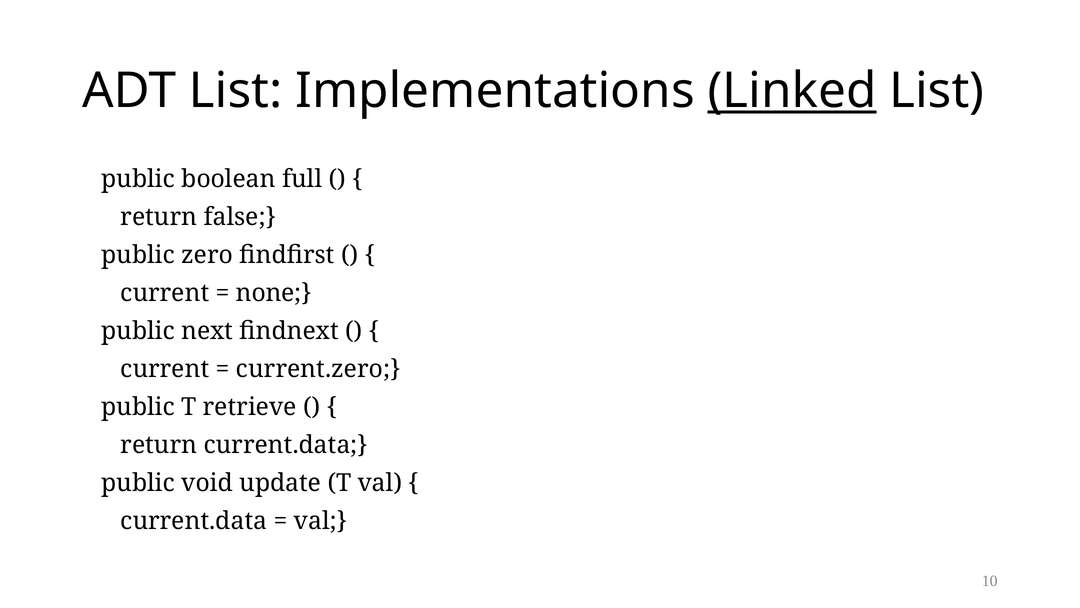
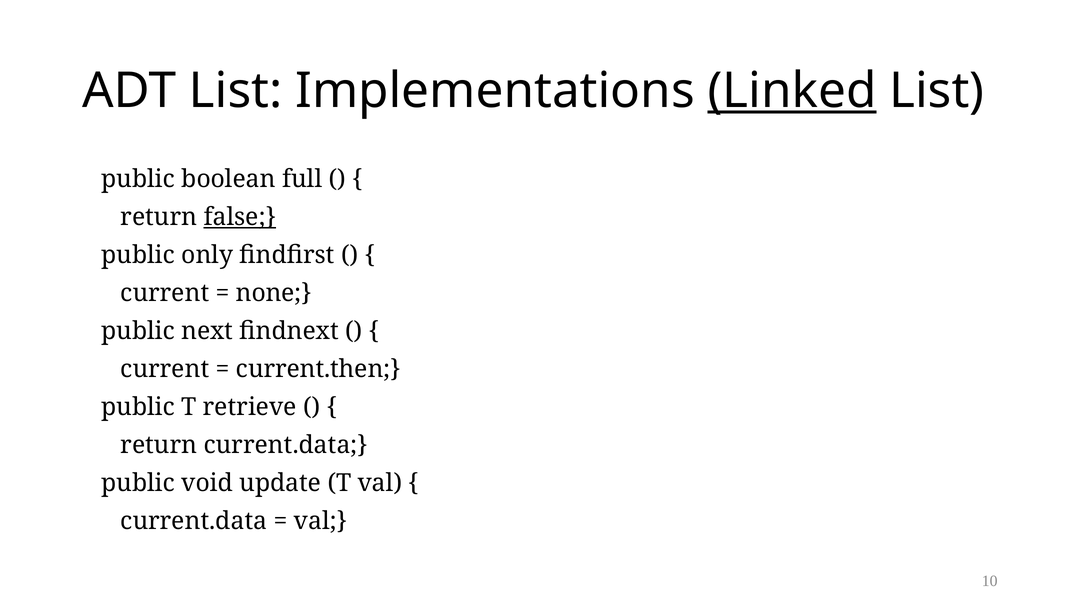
false underline: none -> present
zero: zero -> only
current.zero: current.zero -> current.then
